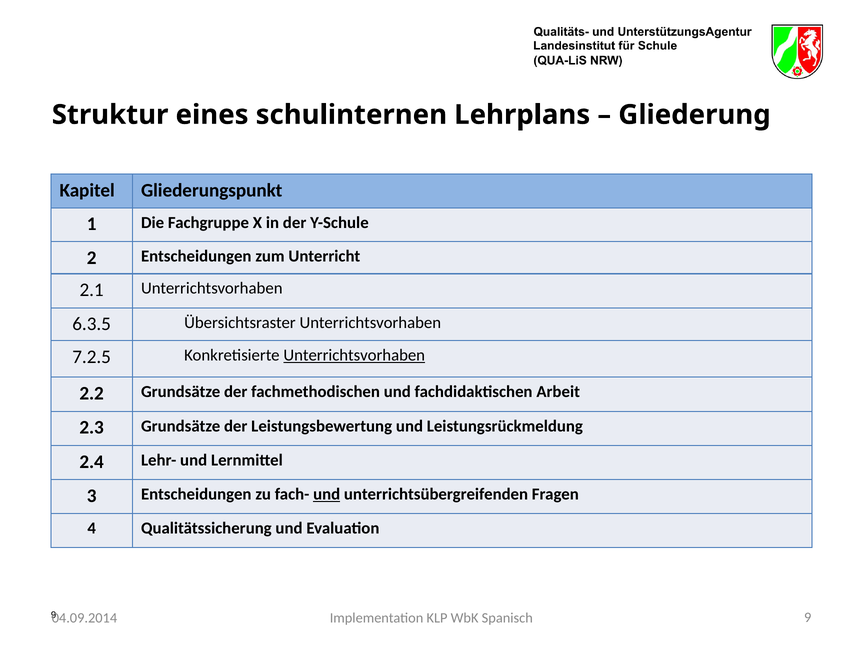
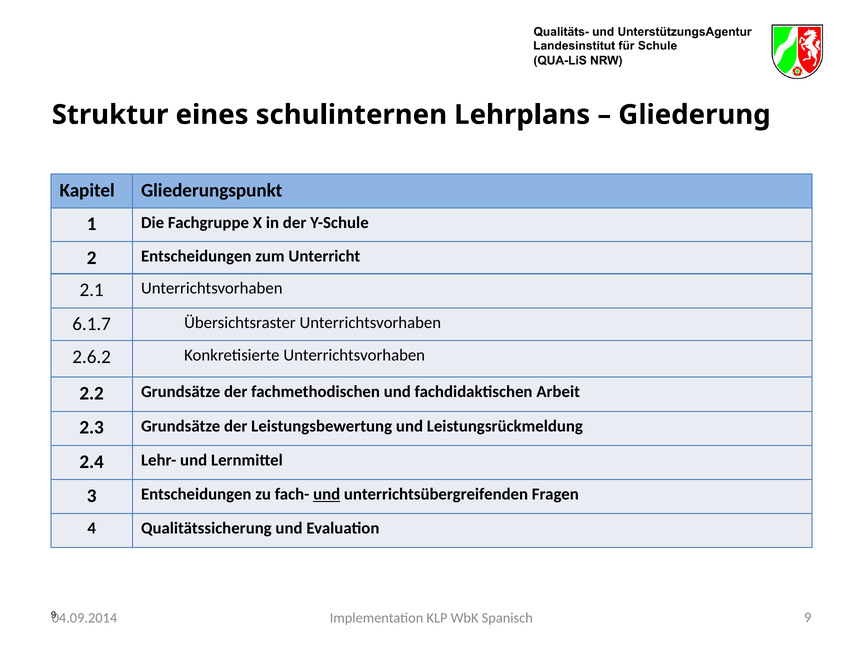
6.3.5: 6.3.5 -> 6.1.7
7.2.5: 7.2.5 -> 2.6.2
Unterrichtsvorhaben at (354, 355) underline: present -> none
